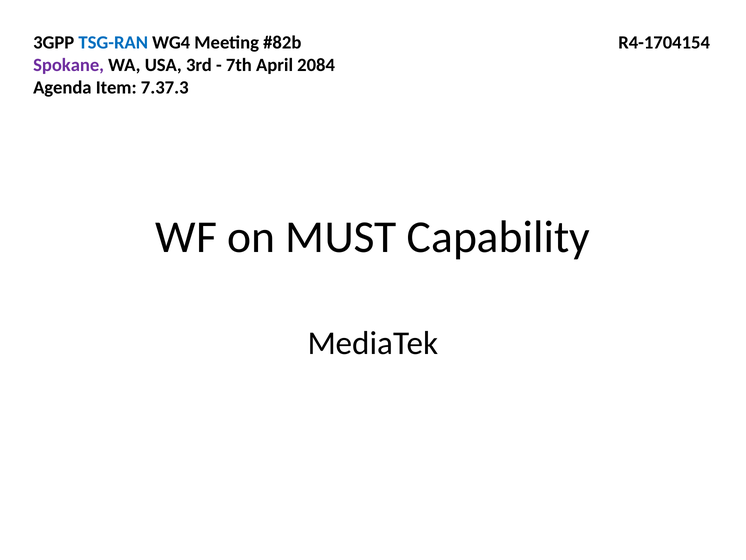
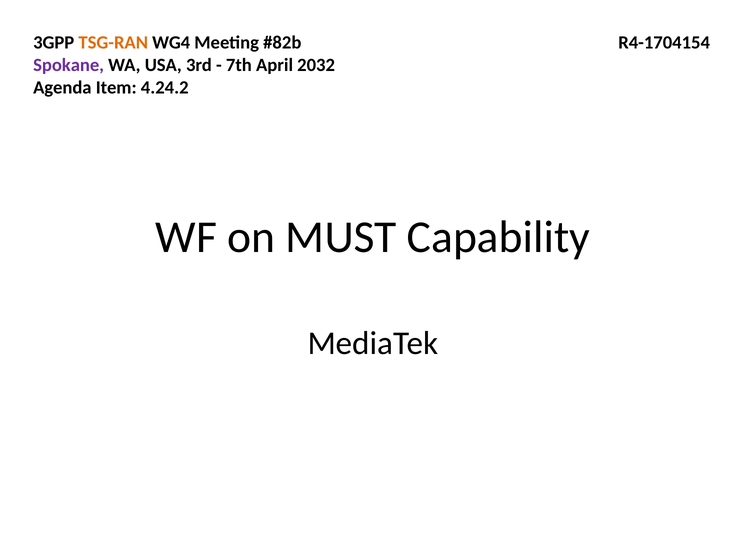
TSG-RAN colour: blue -> orange
2084: 2084 -> 2032
7.37.3: 7.37.3 -> 4.24.2
